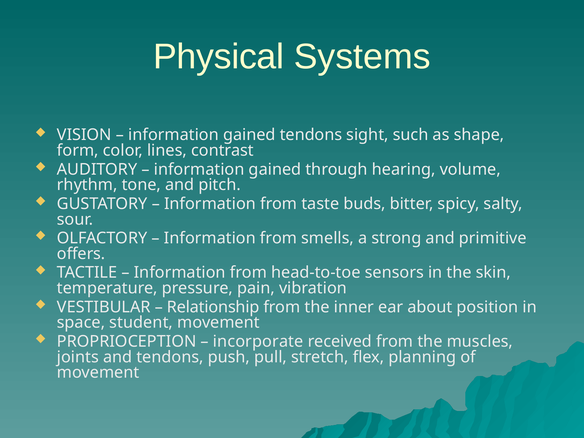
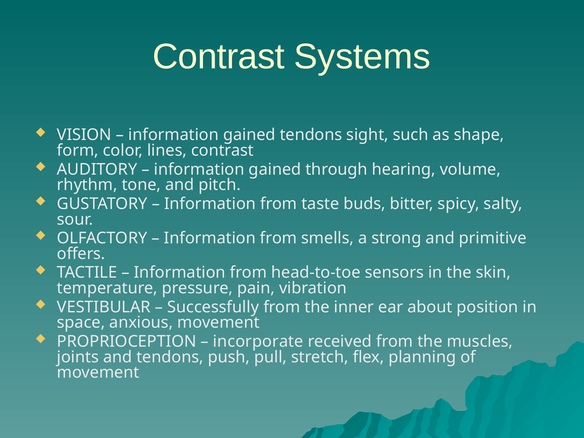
Physical at (219, 57): Physical -> Contrast
Relationship: Relationship -> Successfully
student: student -> anxious
